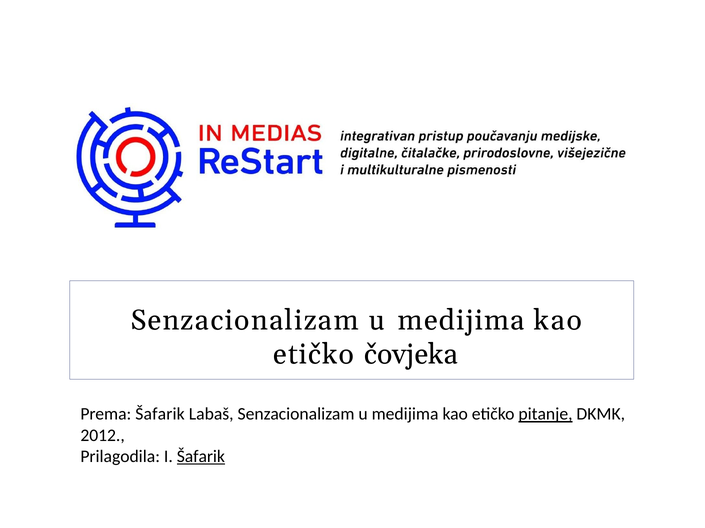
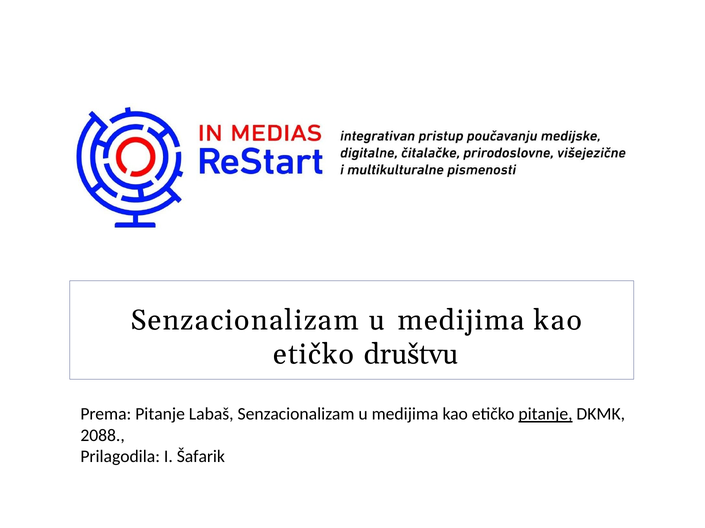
čovjeka: čovjeka -> društvu
Prema Šafarik: Šafarik -> Pitanje
2012: 2012 -> 2088
Šafarik at (201, 457) underline: present -> none
